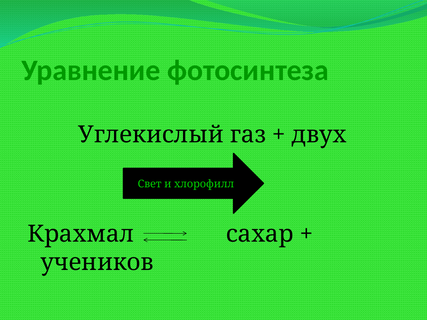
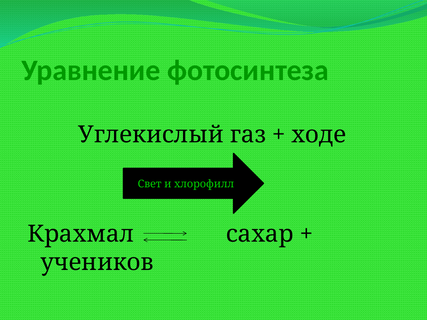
двух: двух -> ходе
